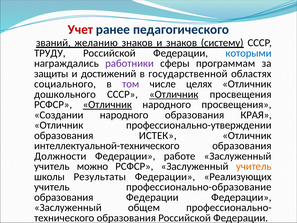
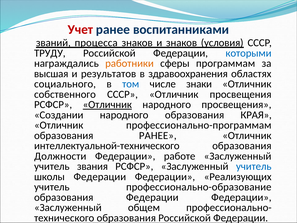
педагогического: педагогического -> воспитанниками
желанию: желанию -> процесса
систему: систему -> условия
работники colour: purple -> orange
защиты: защиты -> высшая
достижений: достижений -> результатов
государственной: государственной -> здравоохранения
том colour: purple -> blue
целях: целях -> знаки
дошкольного: дошкольного -> собственного
Отличник at (174, 94) underline: present -> none
профессионально-утверждении: профессионально-утверждении -> профессионально-программам
образования ИСТЕК: ИСТЕК -> РАНЕЕ
можно: можно -> звания
учитель at (254, 166) colour: orange -> blue
школы Результаты: Результаты -> Федерации
